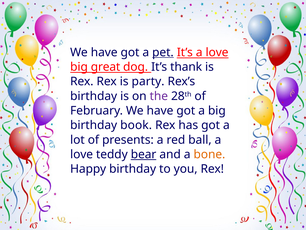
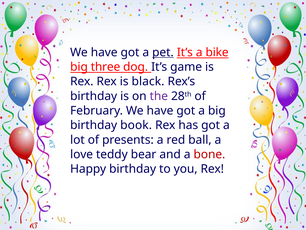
It’s a love: love -> bike
great: great -> three
thank: thank -> game
party: party -> black
bear underline: present -> none
bone colour: orange -> red
